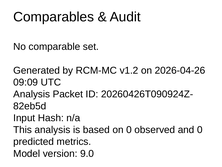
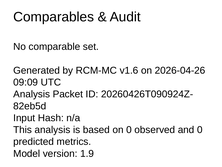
v1.2: v1.2 -> v1.6
9.0: 9.0 -> 1.9
